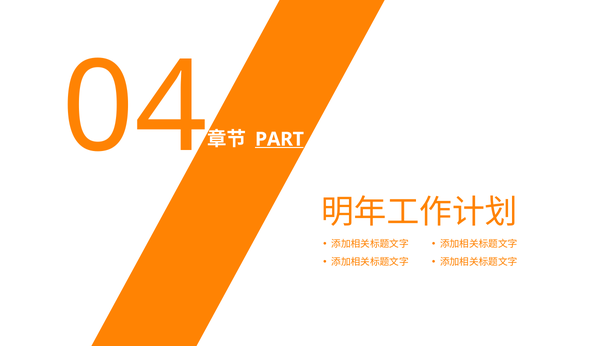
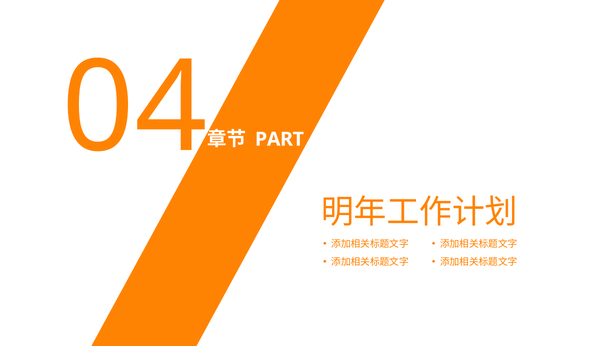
PART underline: present -> none
